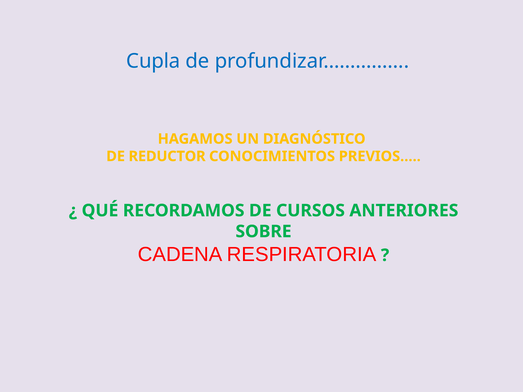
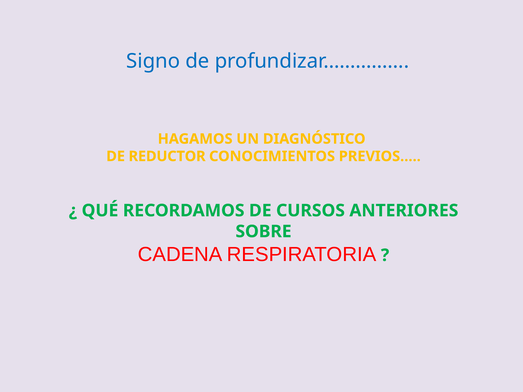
Cupla: Cupla -> Signo
